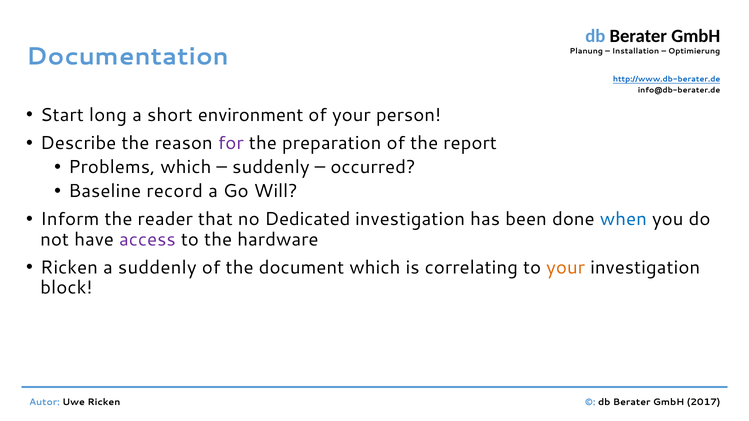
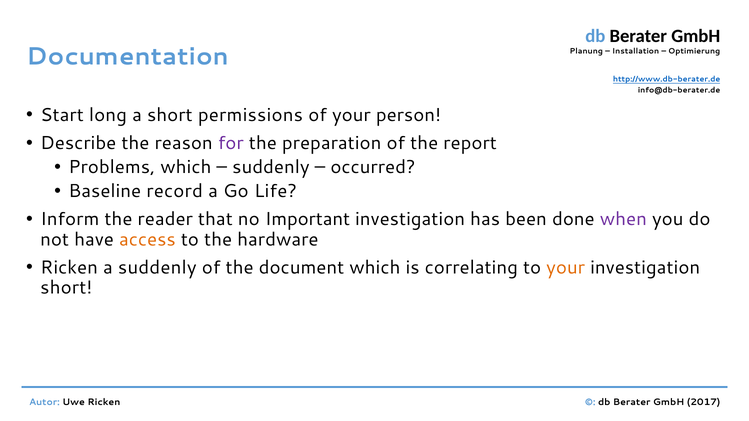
environment: environment -> permissions
Will: Will -> Life
Dedicated: Dedicated -> Important
when colour: blue -> purple
access colour: purple -> orange
block at (66, 288): block -> short
